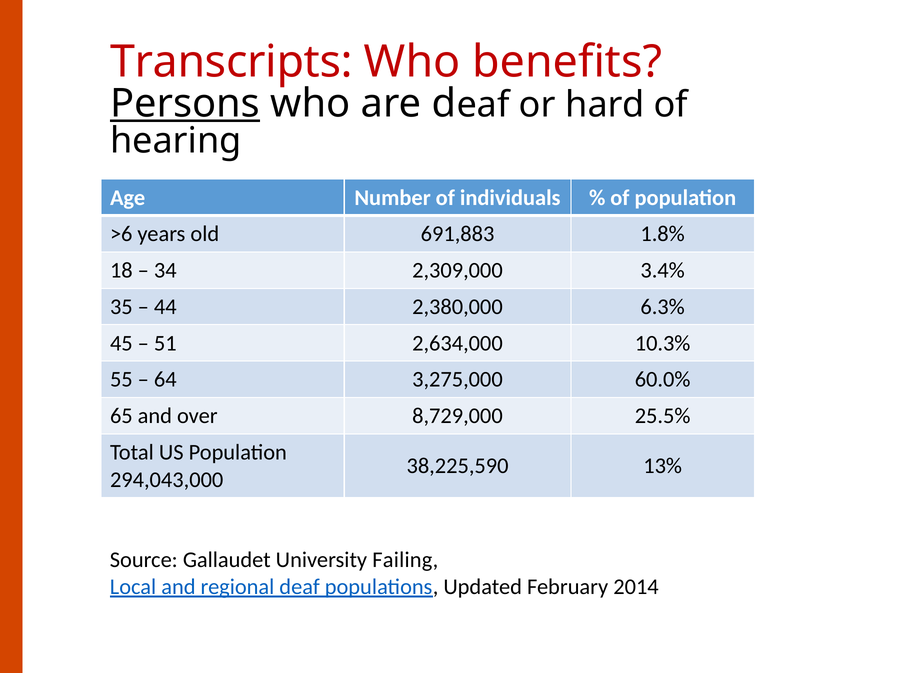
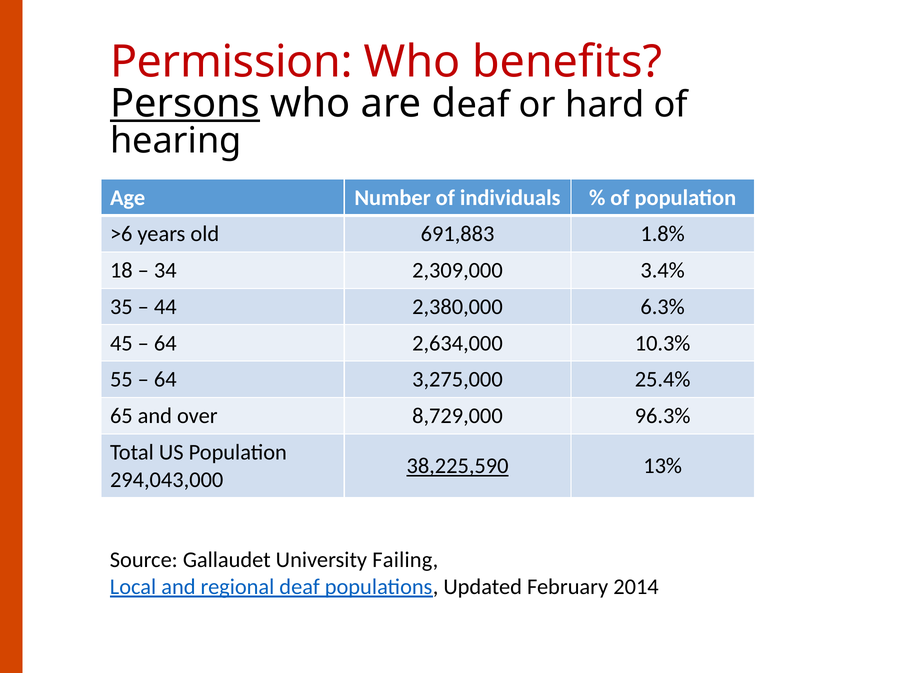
Transcripts: Transcripts -> Permission
51 at (165, 343): 51 -> 64
60.0%: 60.0% -> 25.4%
25.5%: 25.5% -> 96.3%
38,225,590 underline: none -> present
